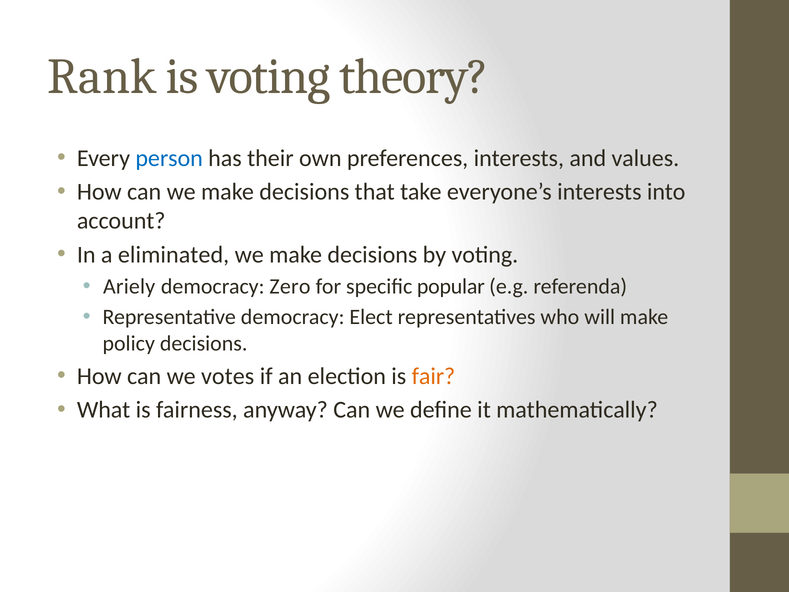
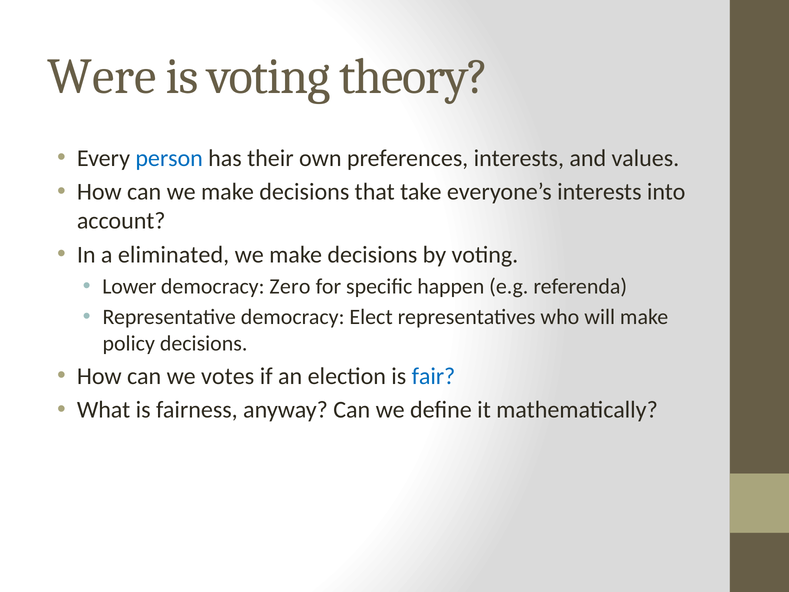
Rank: Rank -> Were
Ariely: Ariely -> Lower
popular: popular -> happen
fair colour: orange -> blue
